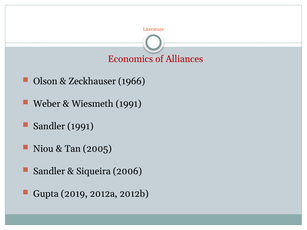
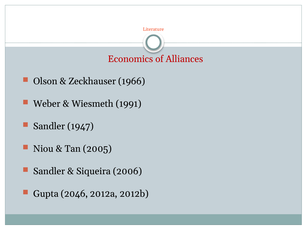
Sandler 1991: 1991 -> 1947
2019: 2019 -> 2046
